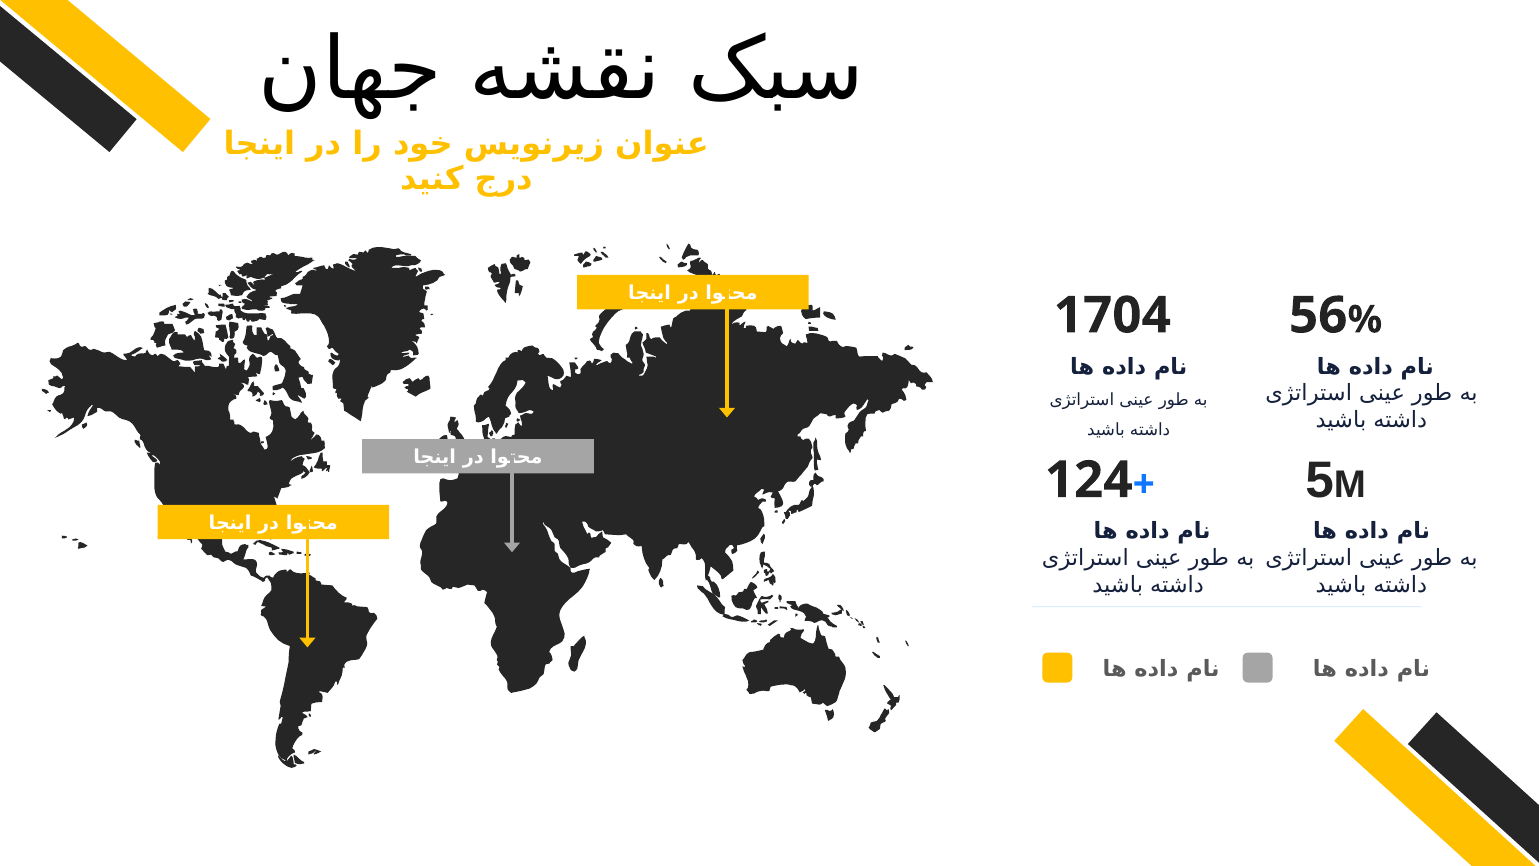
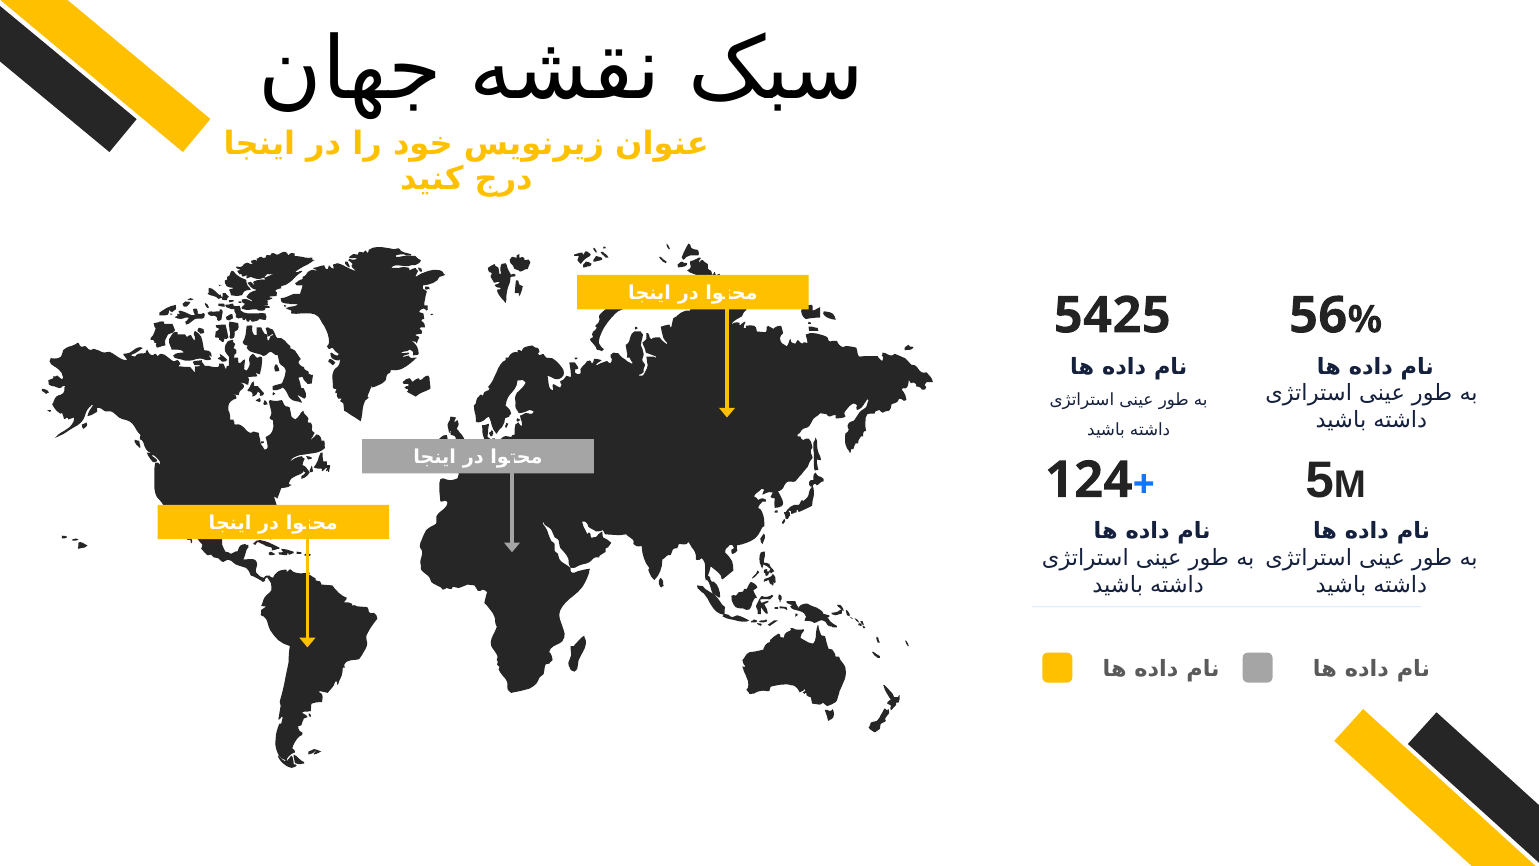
1704: 1704 -> 5425
